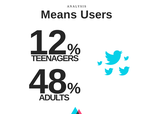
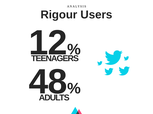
Means: Means -> Rigour
